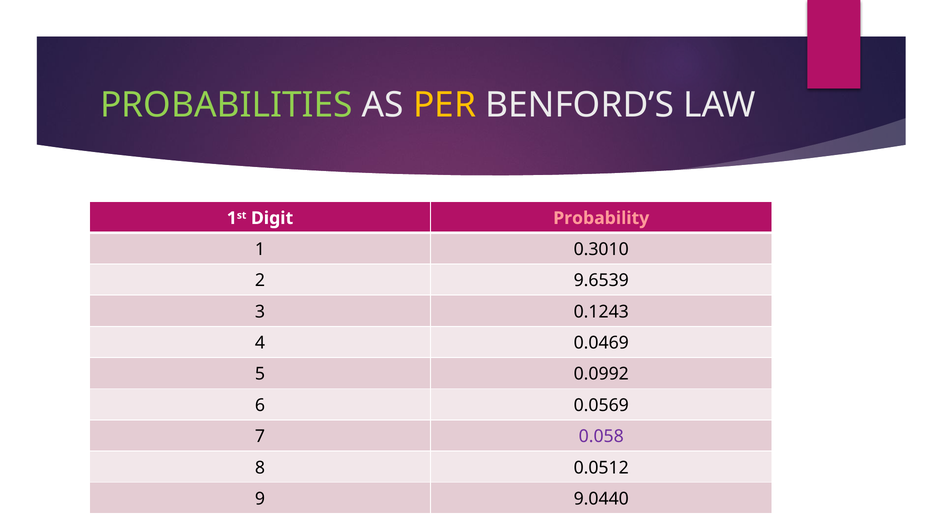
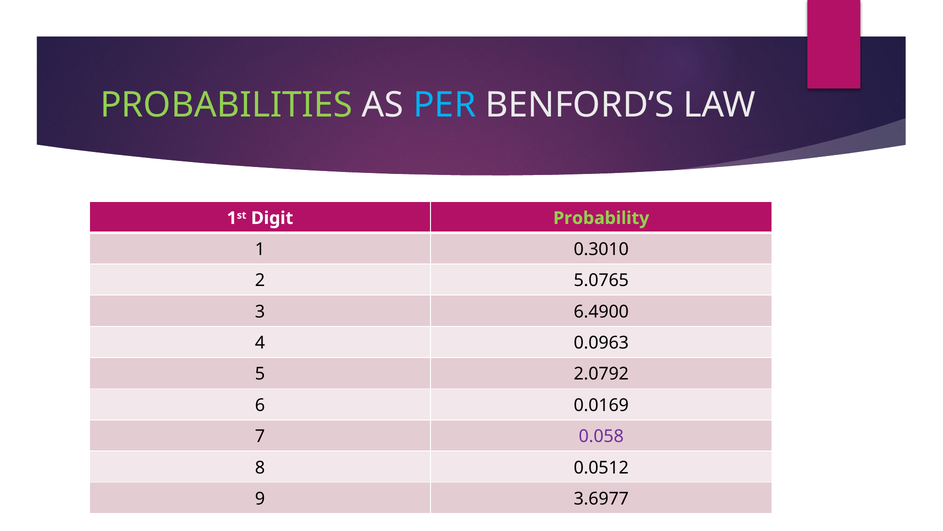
PER colour: yellow -> light blue
Probability colour: pink -> light green
9.6539: 9.6539 -> 5.0765
0.1243: 0.1243 -> 6.4900
0.0469: 0.0469 -> 0.0963
0.0992: 0.0992 -> 2.0792
0.0569: 0.0569 -> 0.0169
9.0440: 9.0440 -> 3.6977
